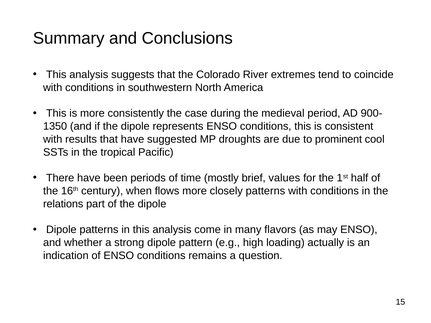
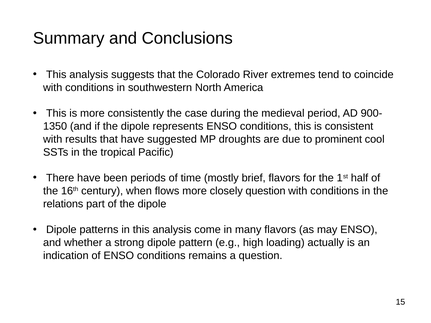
brief values: values -> flavors
closely patterns: patterns -> question
